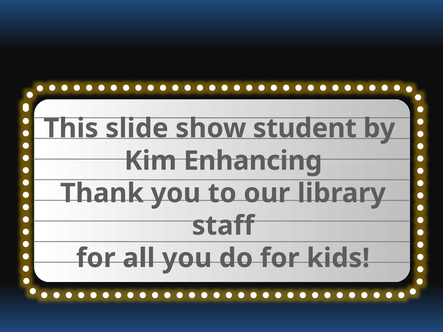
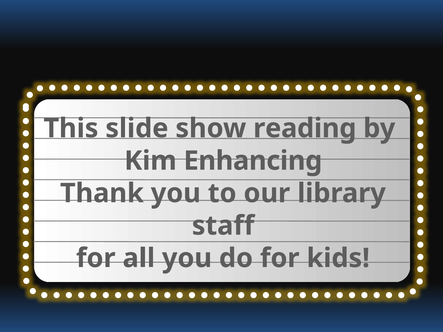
student: student -> reading
